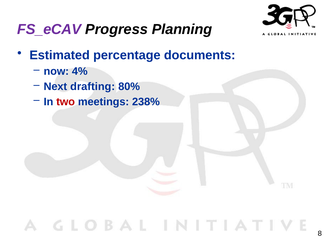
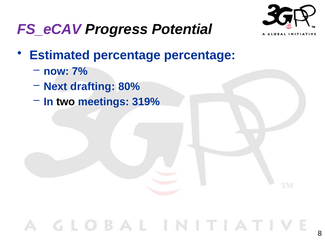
Planning: Planning -> Potential
percentage documents: documents -> percentage
4%: 4% -> 7%
two colour: red -> black
238%: 238% -> 319%
